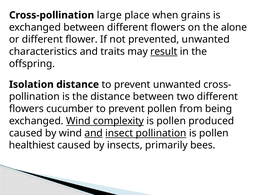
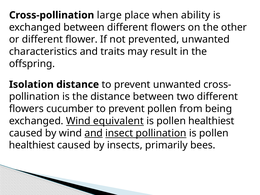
grains: grains -> ability
alone: alone -> other
result underline: present -> none
complexity: complexity -> equivalent
produced at (211, 121): produced -> healthiest
